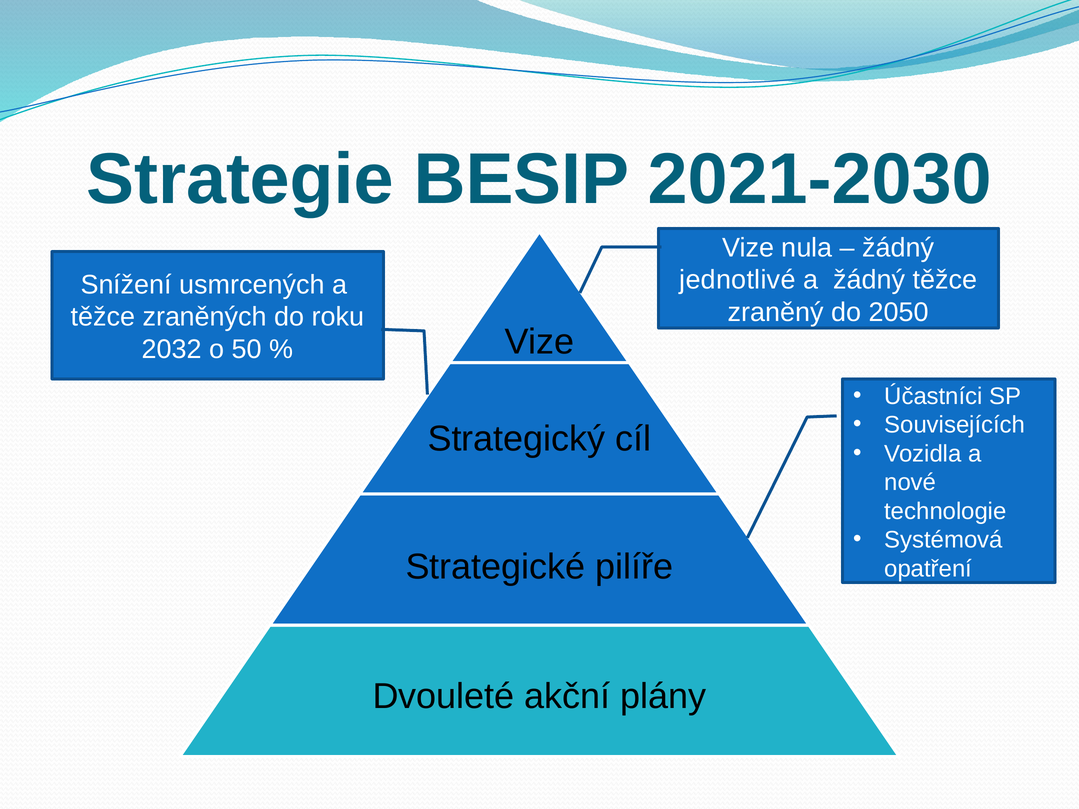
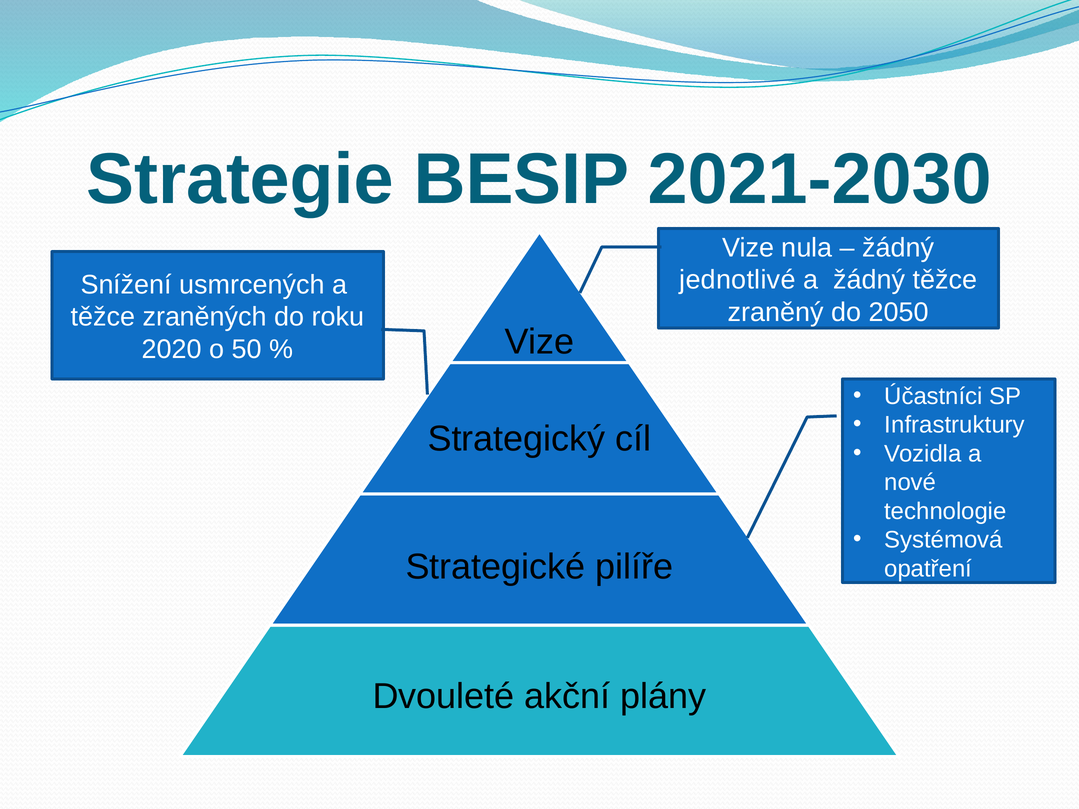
2032: 2032 -> 2020
Souvisejících: Souvisejících -> Infrastruktury
